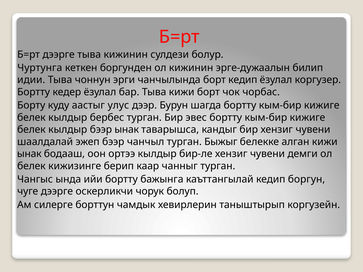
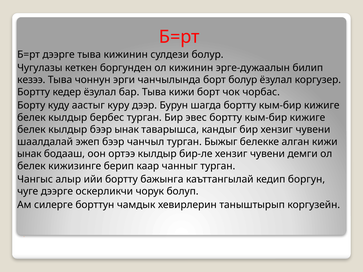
Чуртунга: Чуртунга -> Чугулазы
идии: идии -> кезээ
борт кедип: кедип -> болур
улус: улус -> куру
ында: ында -> алыр
